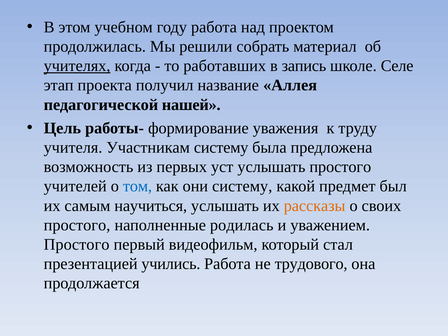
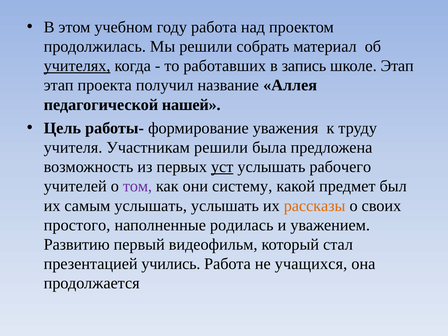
школе Селе: Селе -> Этап
Участникам систему: систему -> решили
уст underline: none -> present
услышать простого: простого -> рабочего
том colour: blue -> purple
самым научиться: научиться -> услышать
Простого at (77, 244): Простого -> Развитию
трудового: трудового -> учащихся
